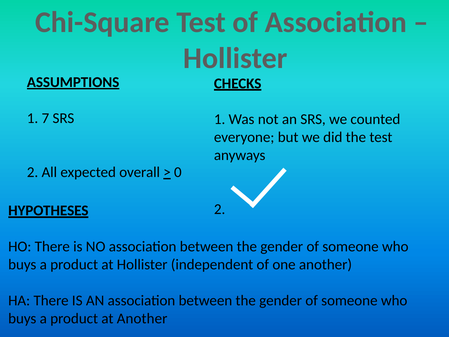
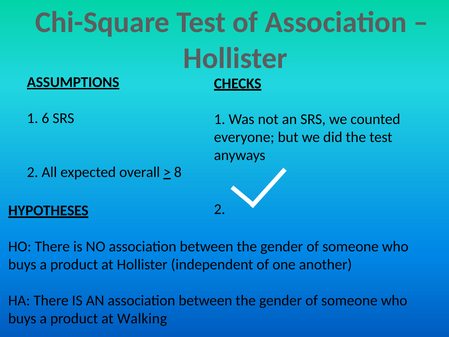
7: 7 -> 6
0: 0 -> 8
at Another: Another -> Walking
